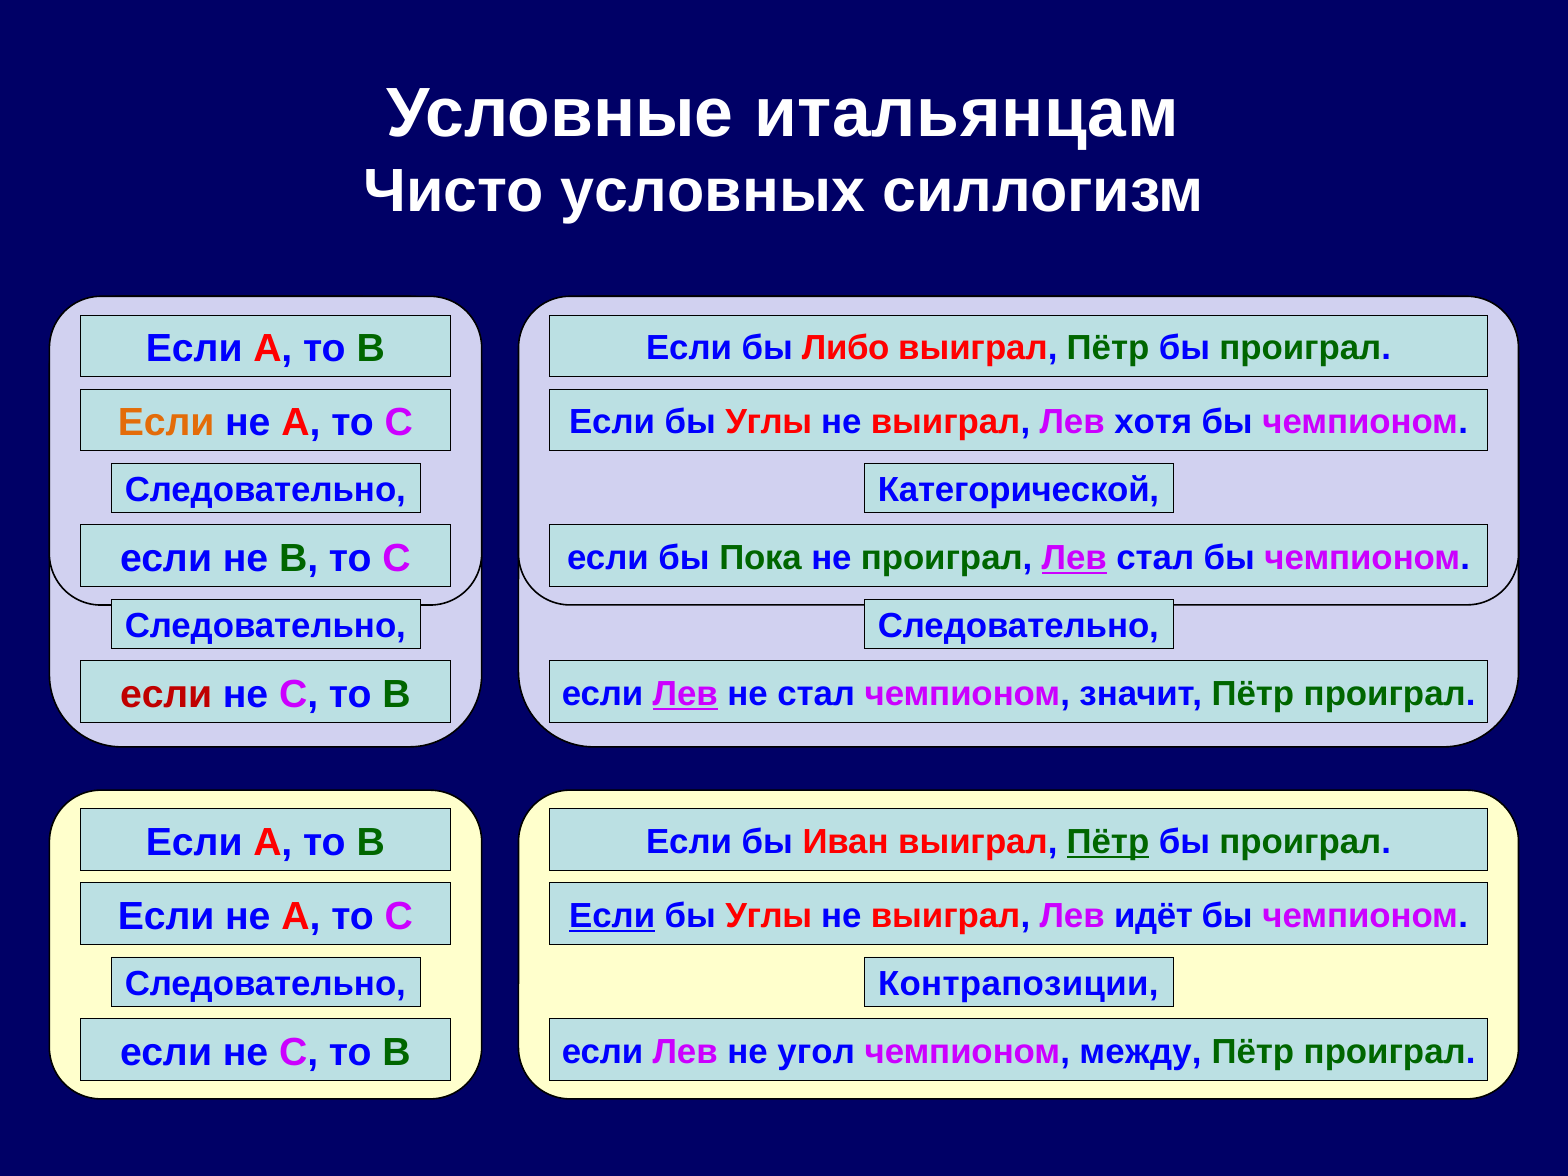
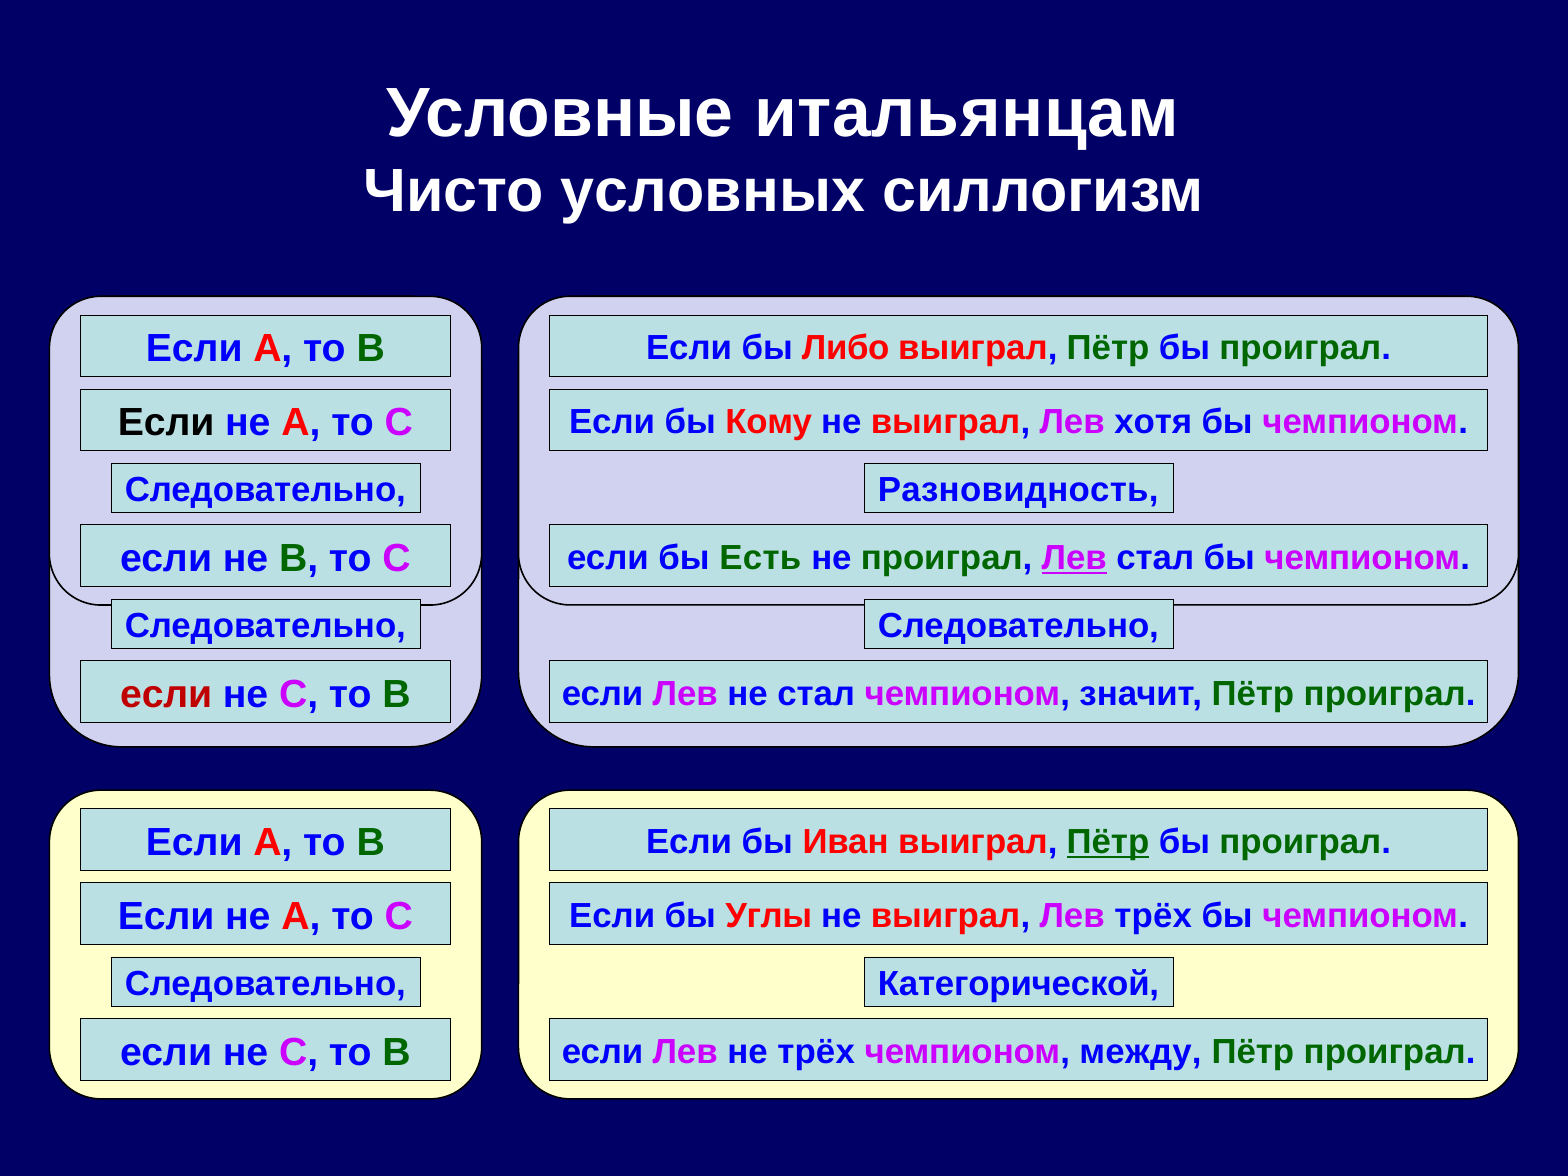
Если at (166, 423) colour: orange -> black
Углы at (769, 422): Углы -> Кому
Категорической: Категорической -> Разновидность
Пока: Пока -> Есть
Лев at (685, 694) underline: present -> none
Если at (612, 916) underline: present -> none
Лев идёт: идёт -> трёх
Контрапозиции: Контрапозиции -> Категорической
не угол: угол -> трёх
